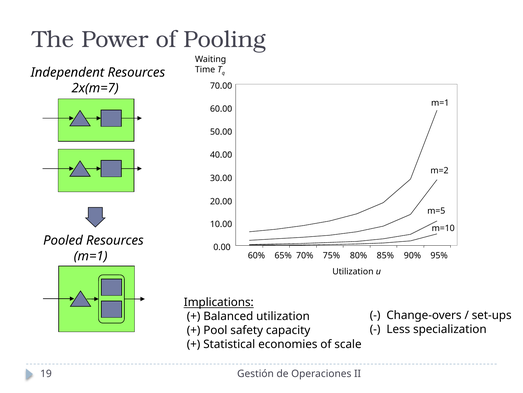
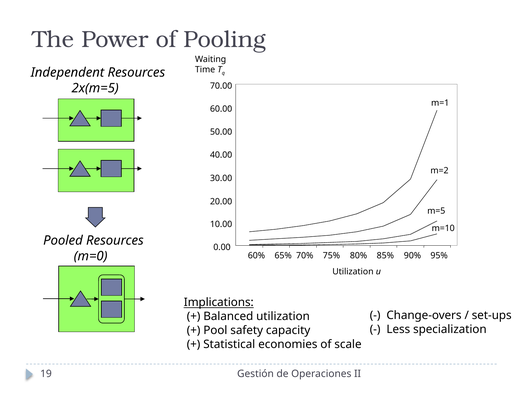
2x(m=7: 2x(m=7 -> 2x(m=5
m=1 at (91, 256): m=1 -> m=0
